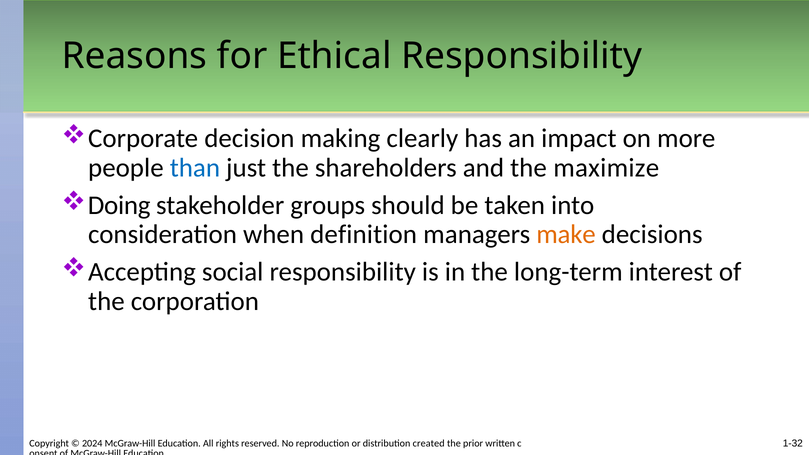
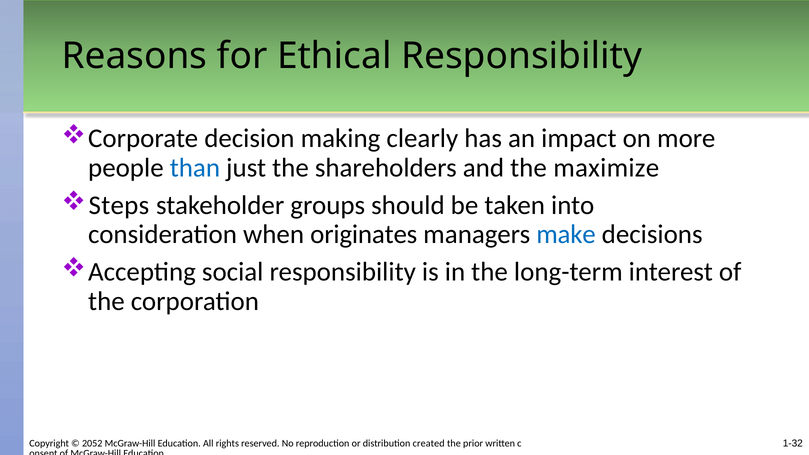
Doing: Doing -> Steps
definition: definition -> originates
make colour: orange -> blue
2024: 2024 -> 2052
